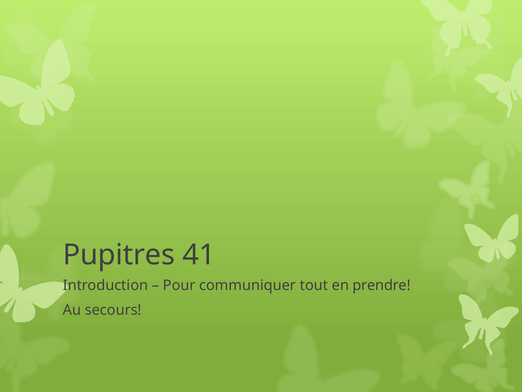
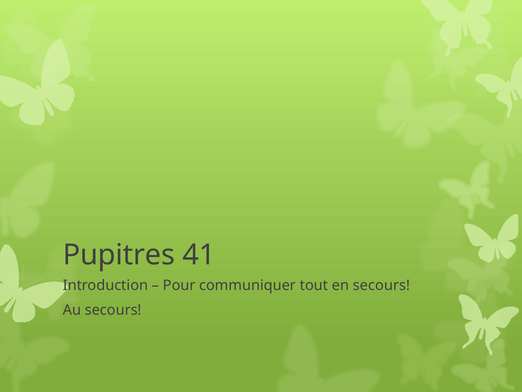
en prendre: prendre -> secours
